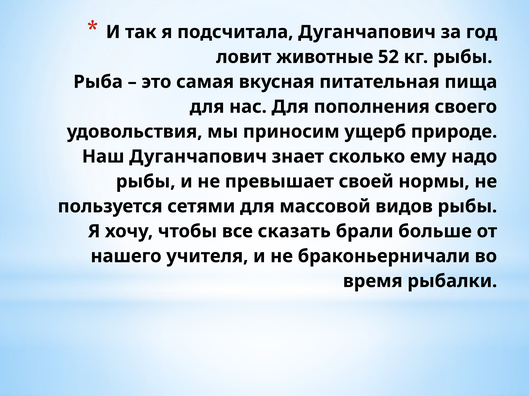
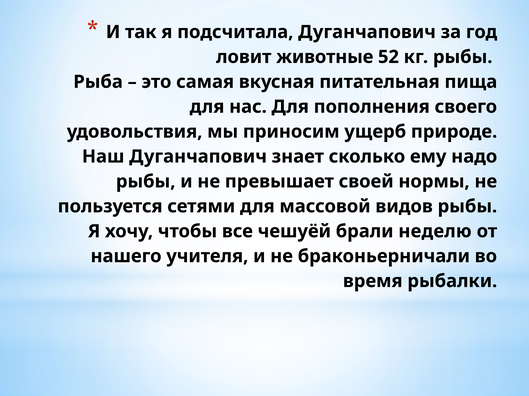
сказать: сказать -> чешуёй
больше: больше -> неделю
